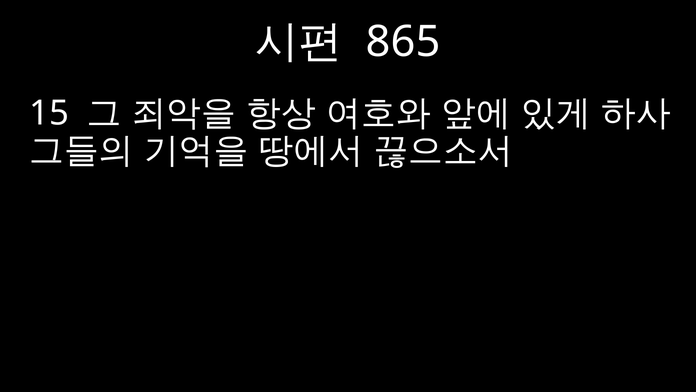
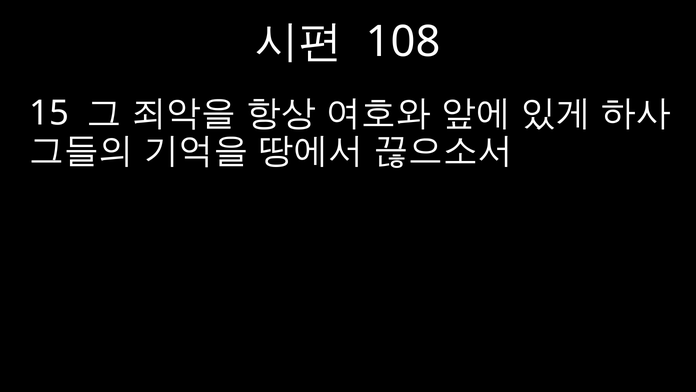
865: 865 -> 108
